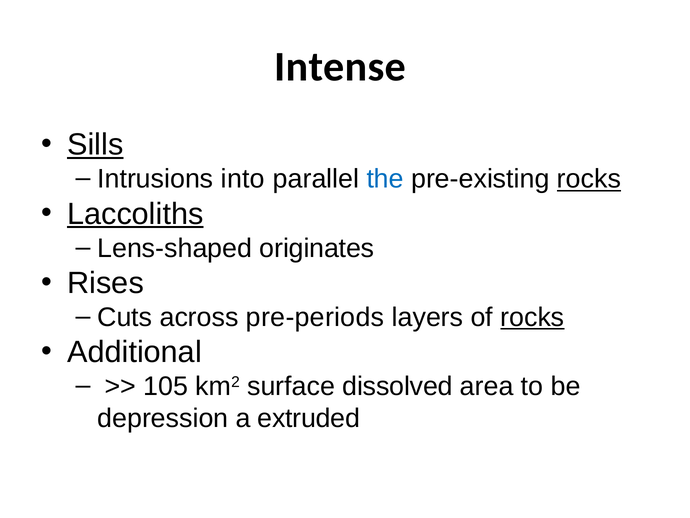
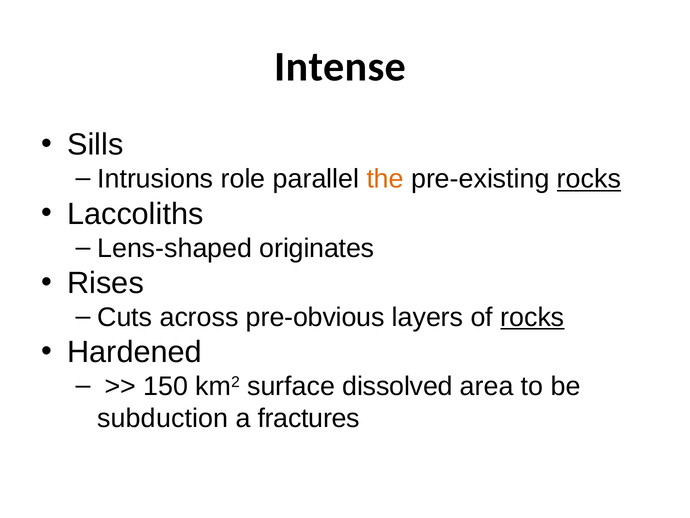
Sills underline: present -> none
into: into -> role
the colour: blue -> orange
Laccoliths underline: present -> none
pre-periods: pre-periods -> pre-obvious
Additional: Additional -> Hardened
105: 105 -> 150
depression: depression -> subduction
extruded: extruded -> fractures
